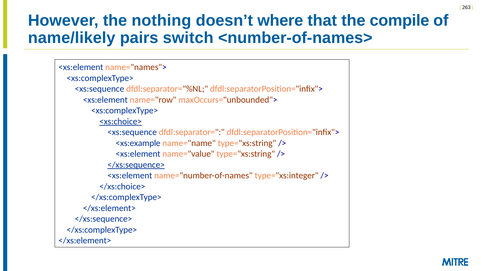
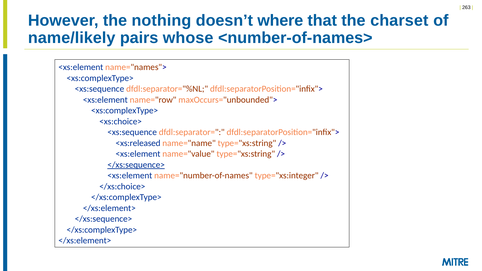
compile: compile -> charset
switch: switch -> whose
<xs:choice> underline: present -> none
<xs:example: <xs:example -> <xs:released
